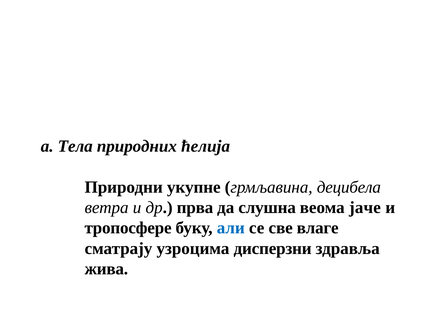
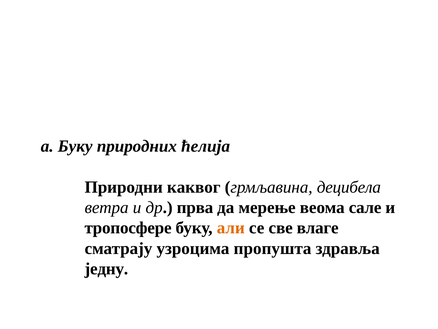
а Тела: Тела -> Буку
укупне: укупне -> каквог
слушна: слушна -> мерење
јаче: јаче -> сале
али colour: blue -> orange
дисперзни: дисперзни -> пропушта
жива: жива -> једну
